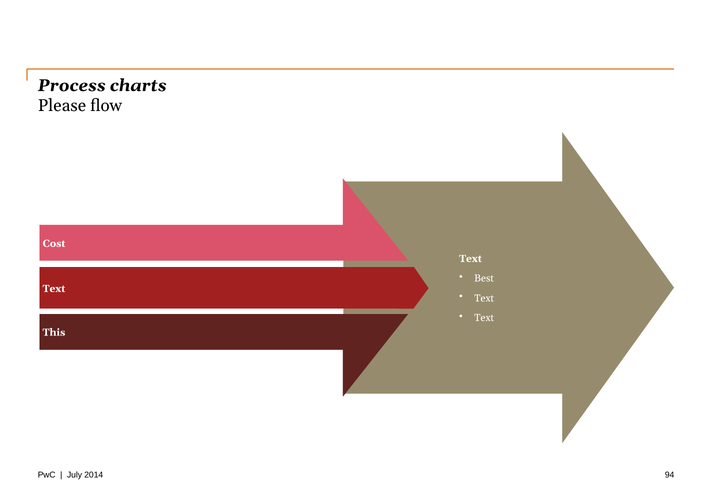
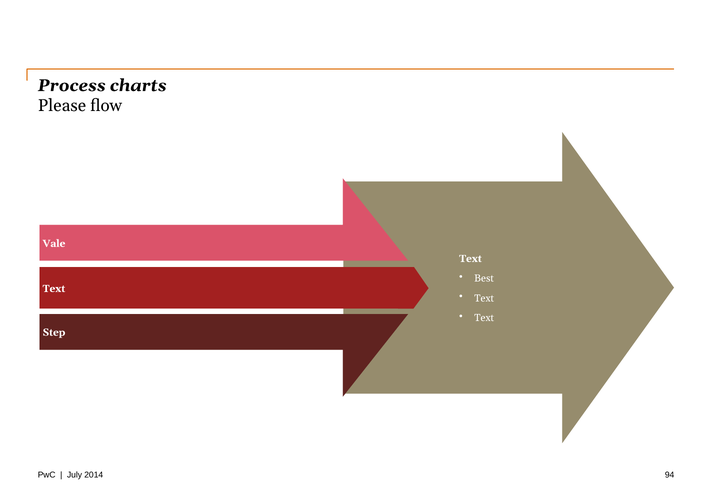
Cost: Cost -> Vale
This: This -> Step
